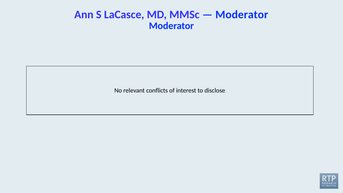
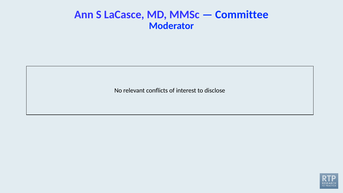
Moderator at (242, 15): Moderator -> Committee
